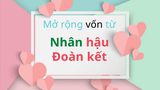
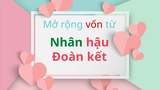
vốn colour: black -> red
